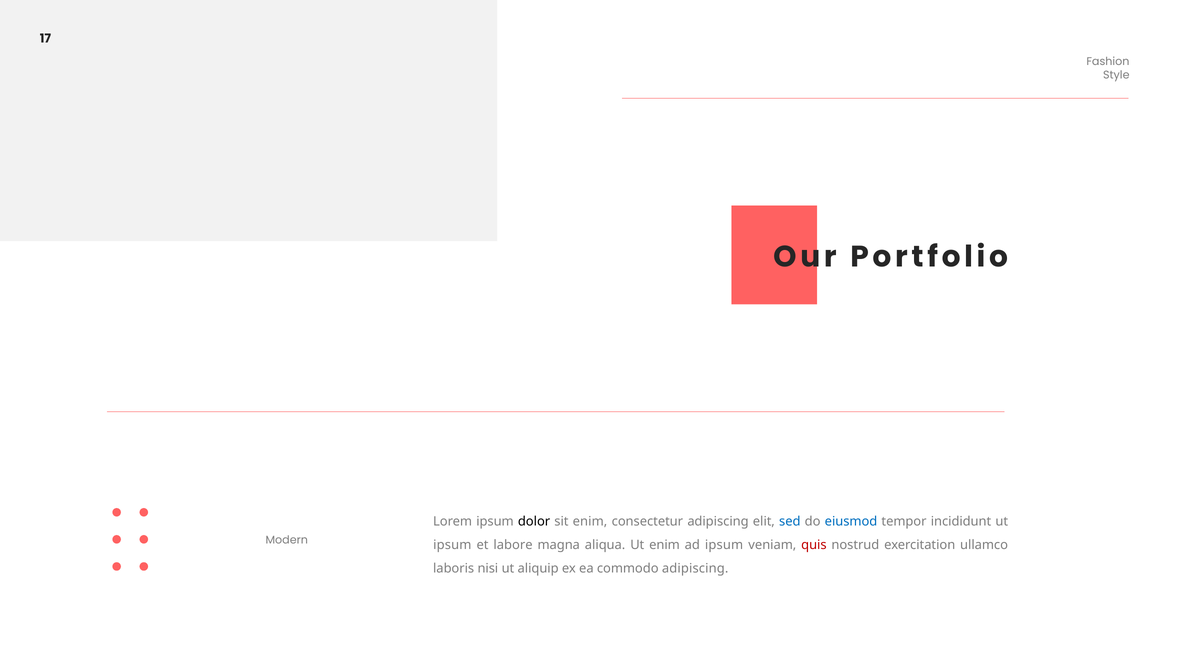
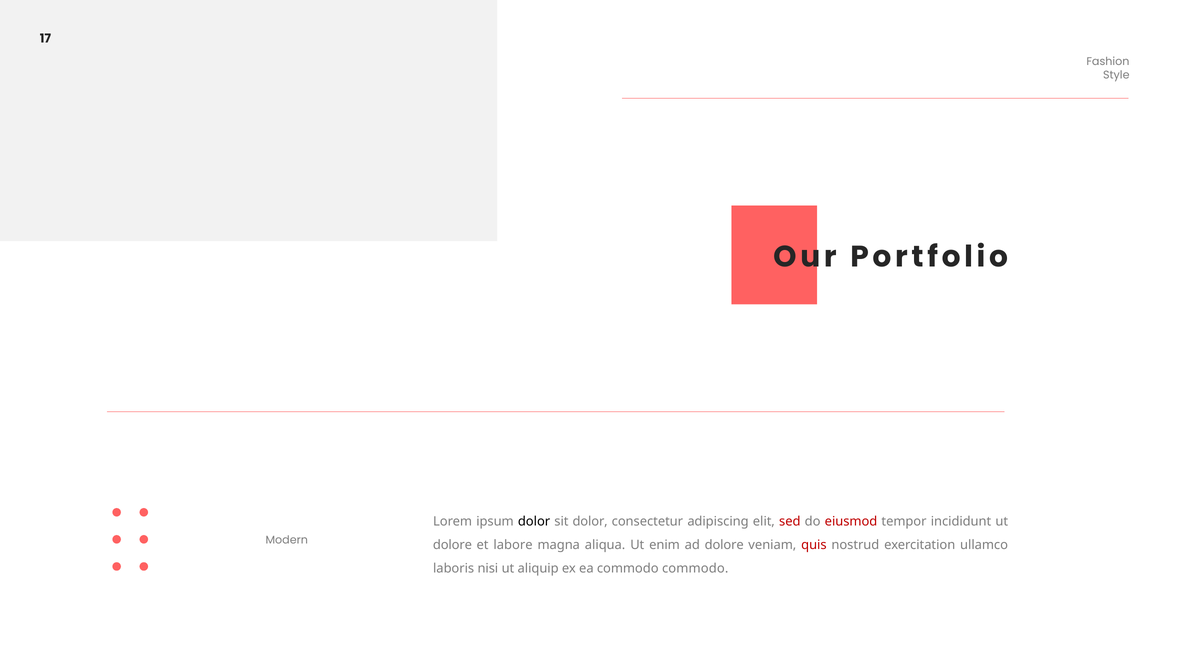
sit enim: enim -> dolor
sed colour: blue -> red
eiusmod colour: blue -> red
ipsum at (452, 545): ipsum -> dolore
ad ipsum: ipsum -> dolore
commodo adipiscing: adipiscing -> commodo
